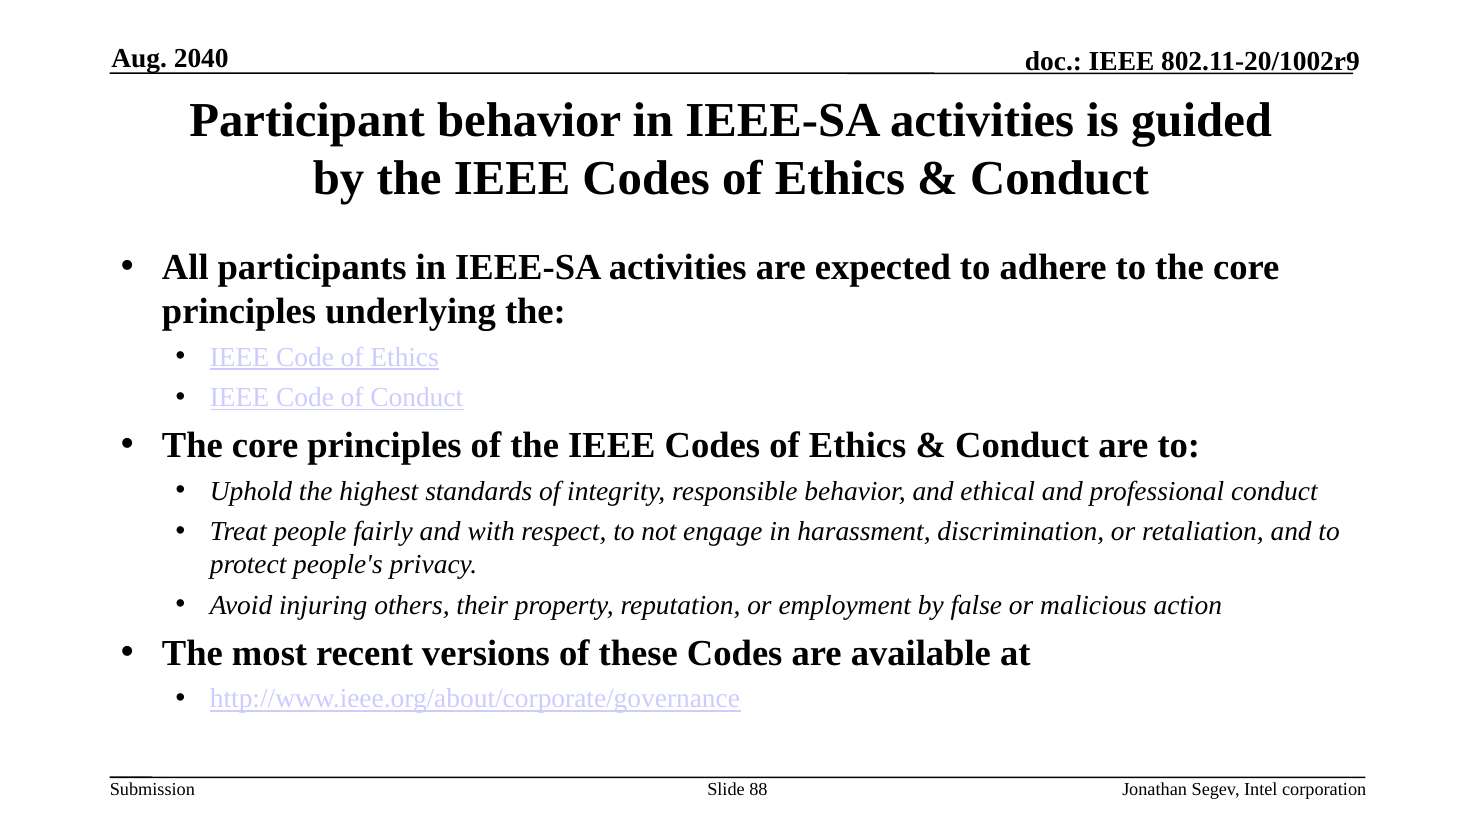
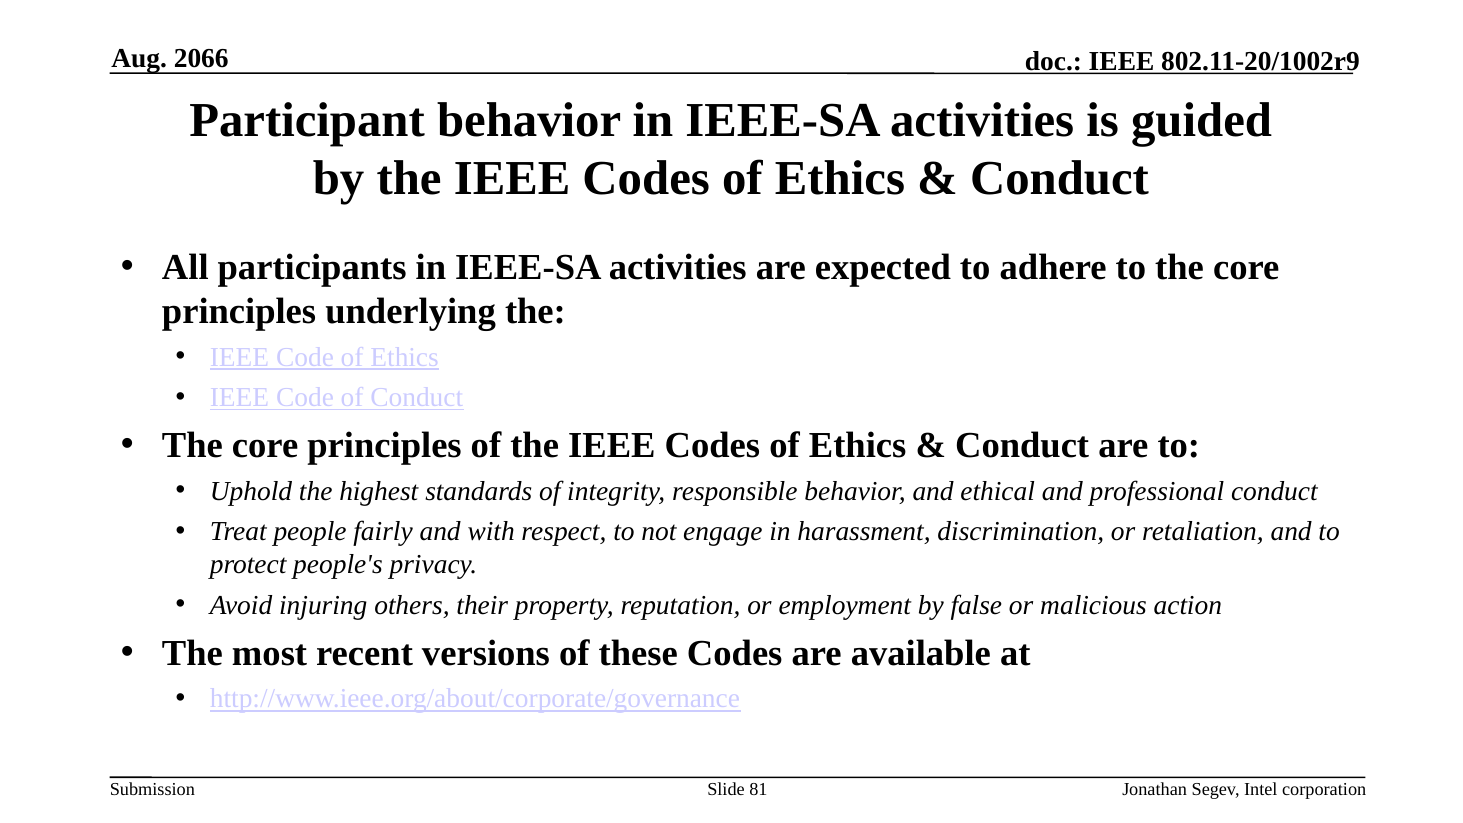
2040: 2040 -> 2066
88: 88 -> 81
